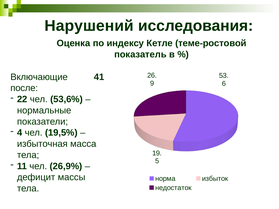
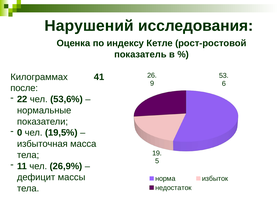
теме-ростовой: теме-ростовой -> рост-ростовой
Включающие: Включающие -> Килограммах
4: 4 -> 0
